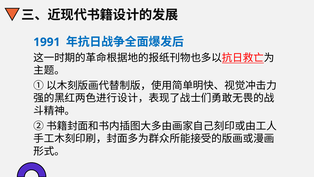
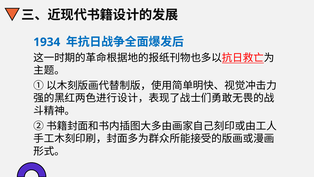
1991: 1991 -> 1934
